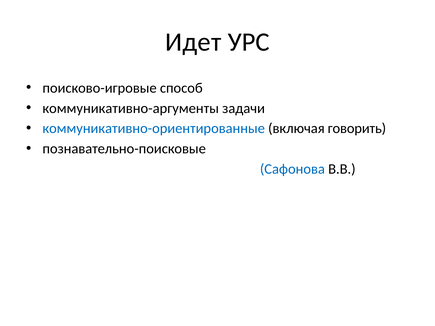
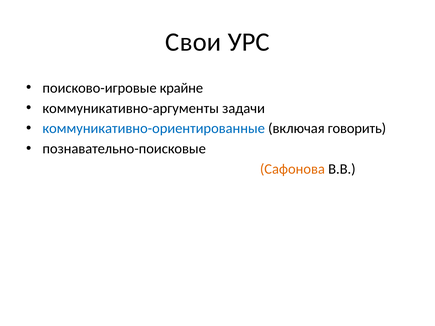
Идет: Идет -> Свои
способ: способ -> крайне
Сафонова colour: blue -> orange
